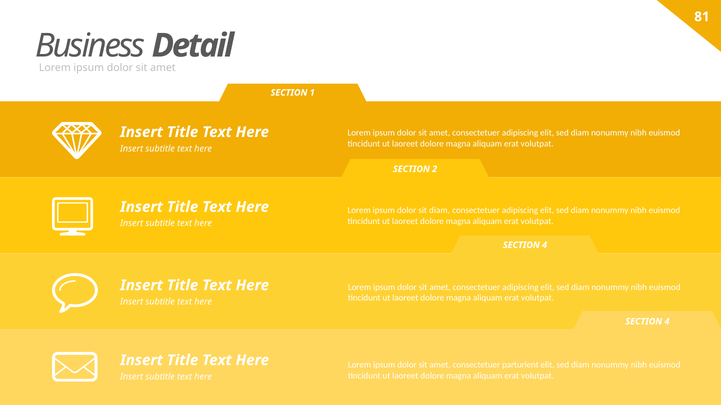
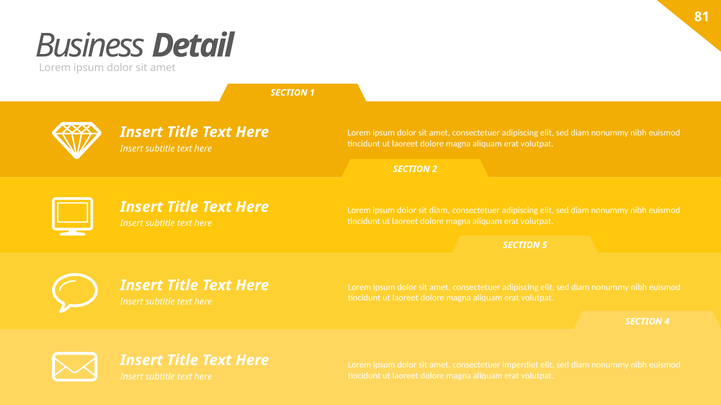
4 at (545, 245): 4 -> 5
parturient: parturient -> imperdiet
